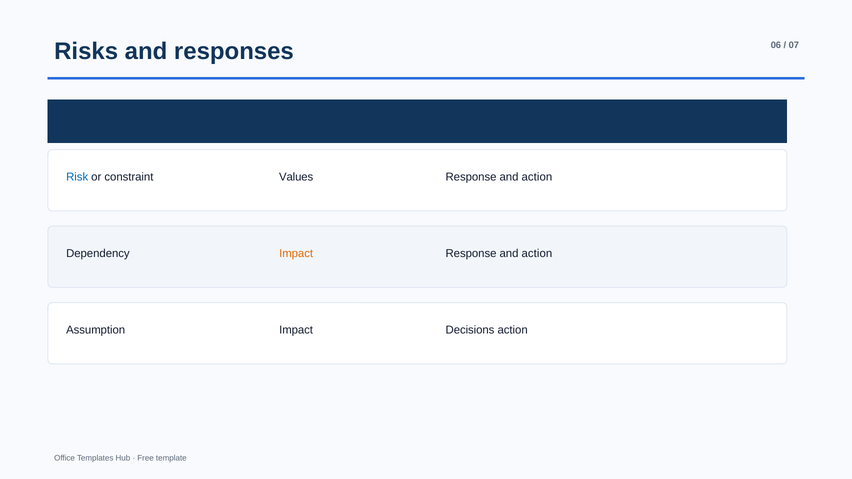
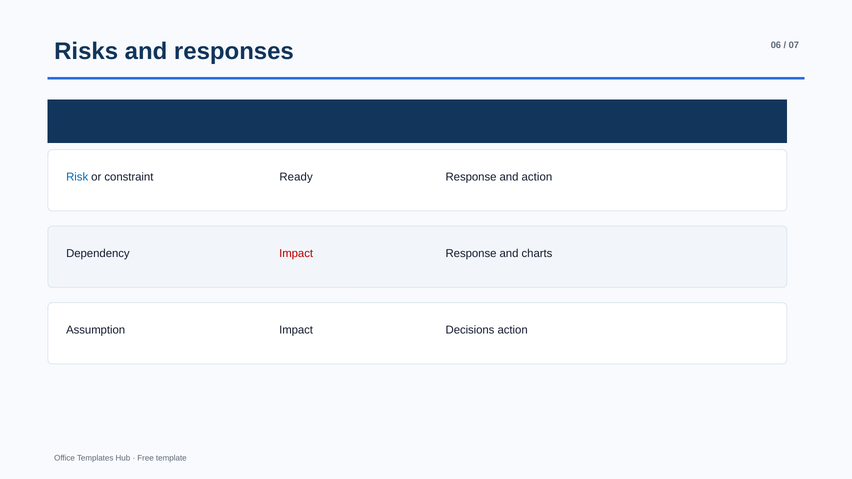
Values: Values -> Ready
Impact at (296, 254) colour: orange -> red
action at (537, 254): action -> charts
